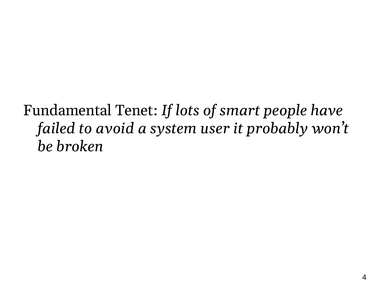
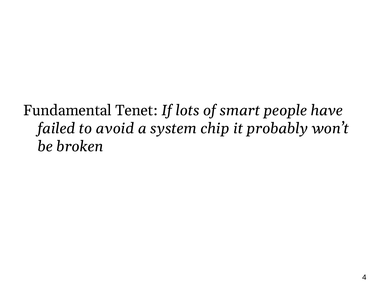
user: user -> chip
